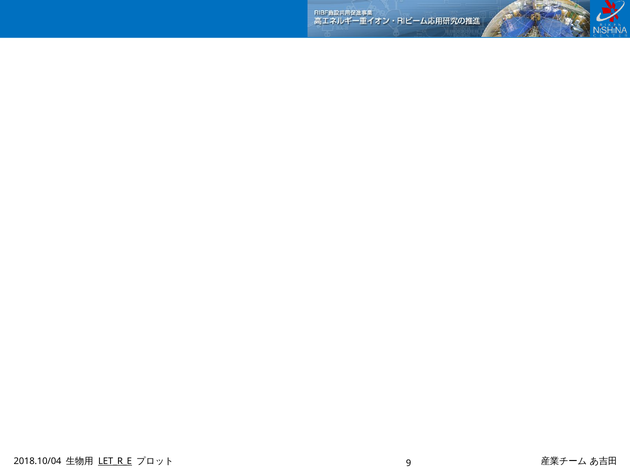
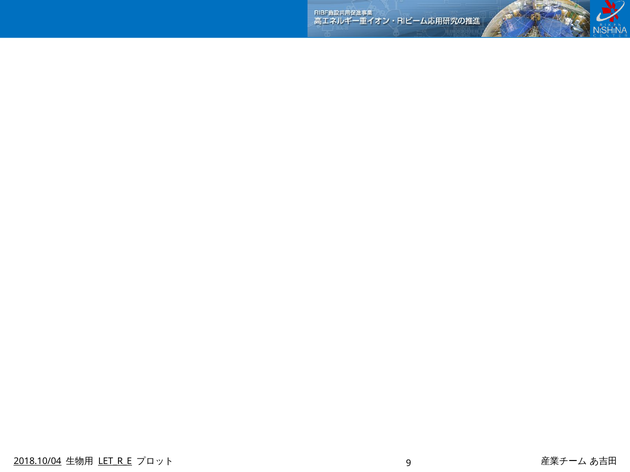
2018.10/04 underline: none -> present
